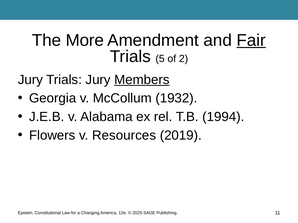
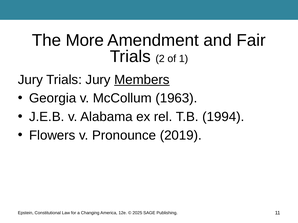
Fair underline: present -> none
5: 5 -> 2
2: 2 -> 1
1932: 1932 -> 1963
Resources: Resources -> Pronounce
